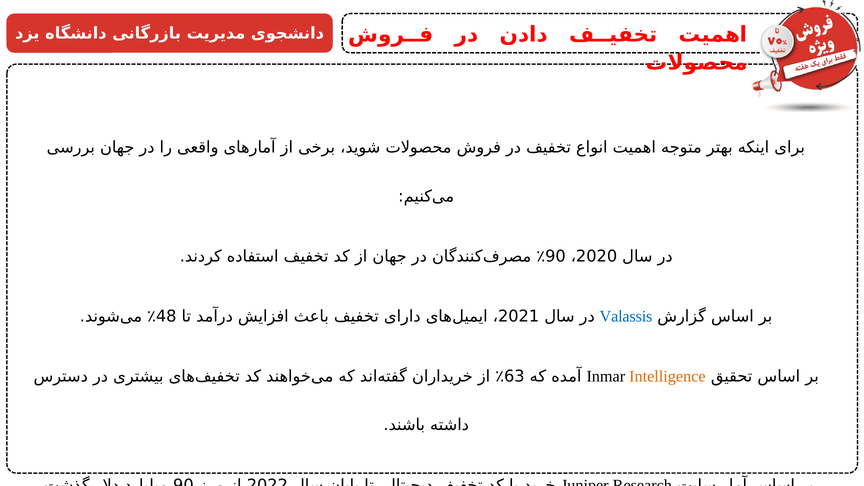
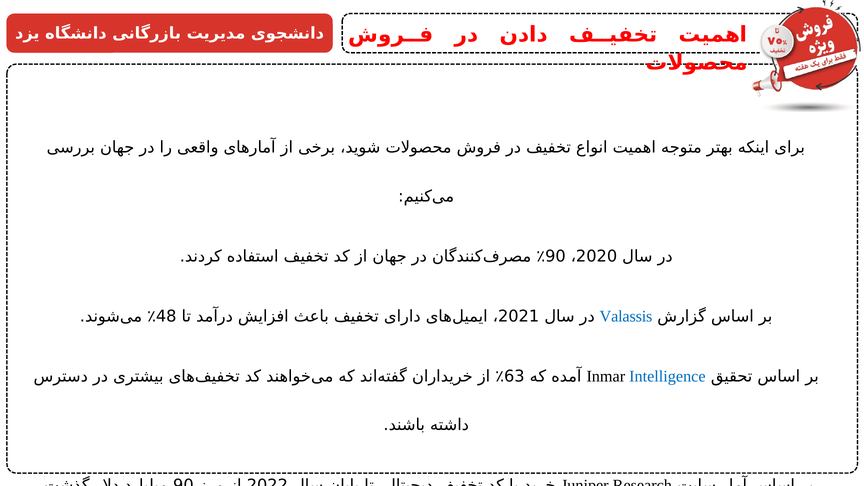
Intelligence colour: orange -> blue
